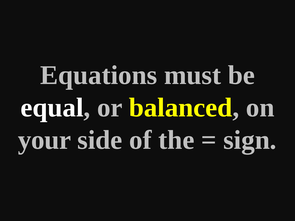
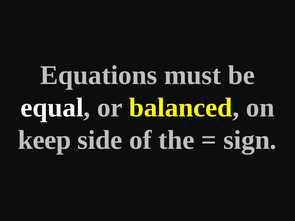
your: your -> keep
